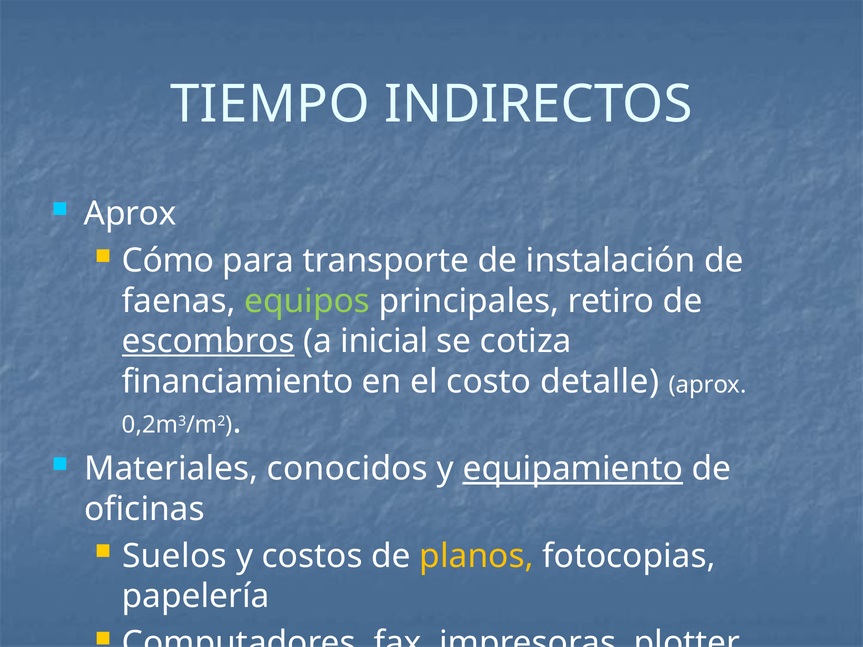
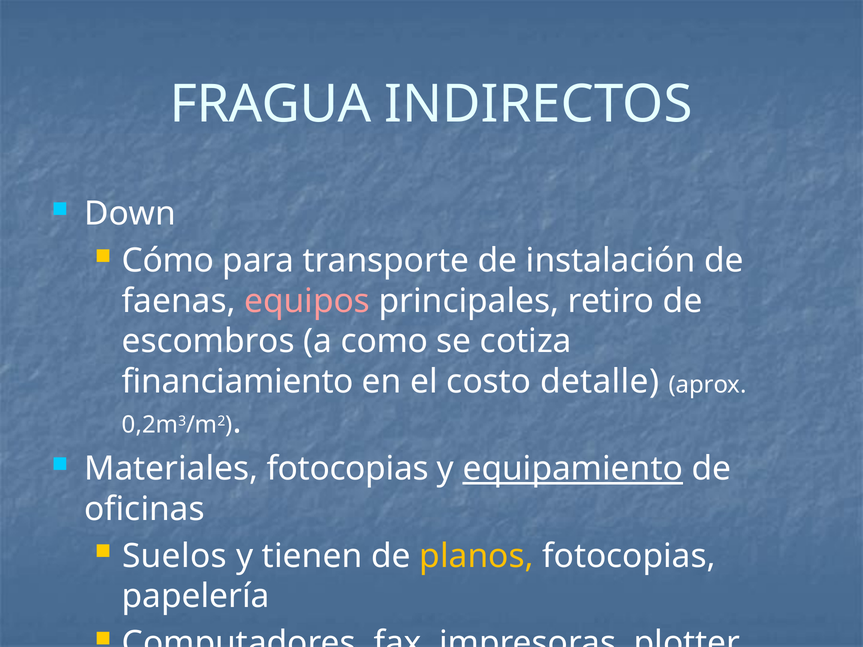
TIEMPO: TIEMPO -> FRAGUA
Aprox at (130, 214): Aprox -> Down
equipos colour: light green -> pink
escombros underline: present -> none
inicial: inicial -> como
Materiales conocidos: conocidos -> fotocopias
costos: costos -> tienen
